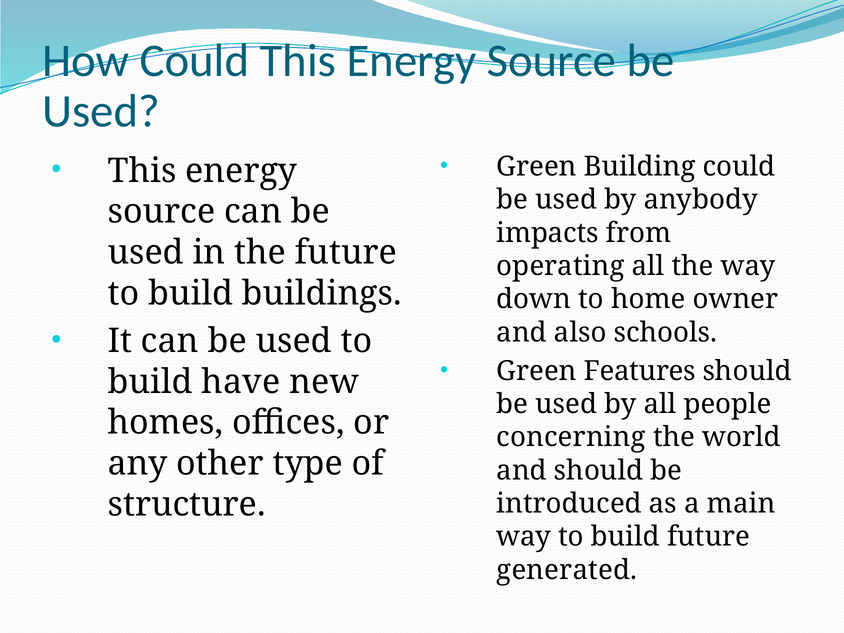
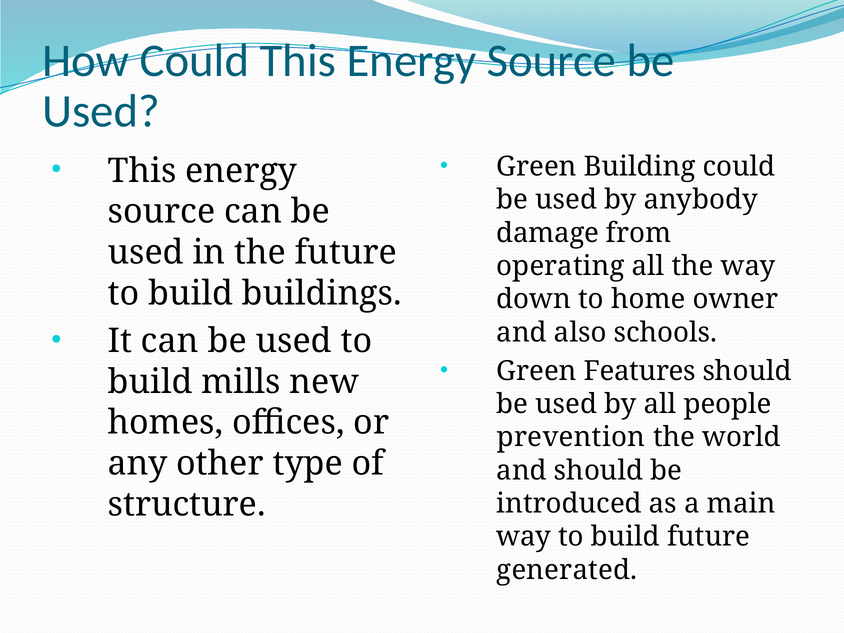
impacts: impacts -> damage
have: have -> mills
concerning: concerning -> prevention
